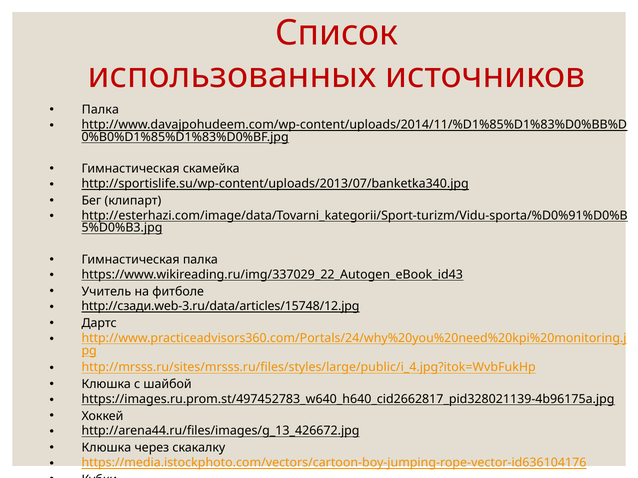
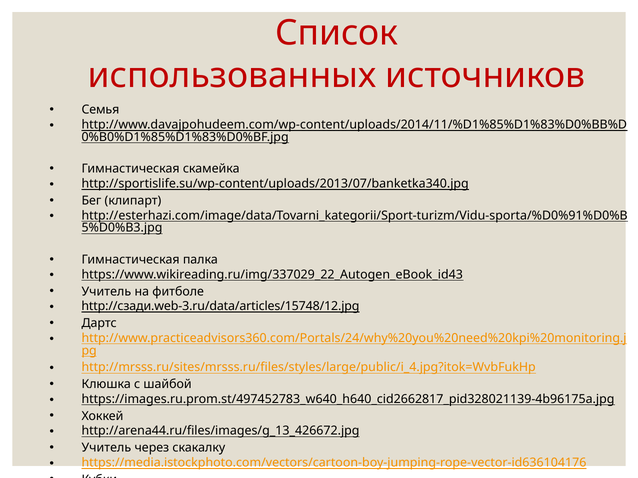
Палка at (100, 110): Палка -> Семья
Клюшка at (106, 448): Клюшка -> Учитель
